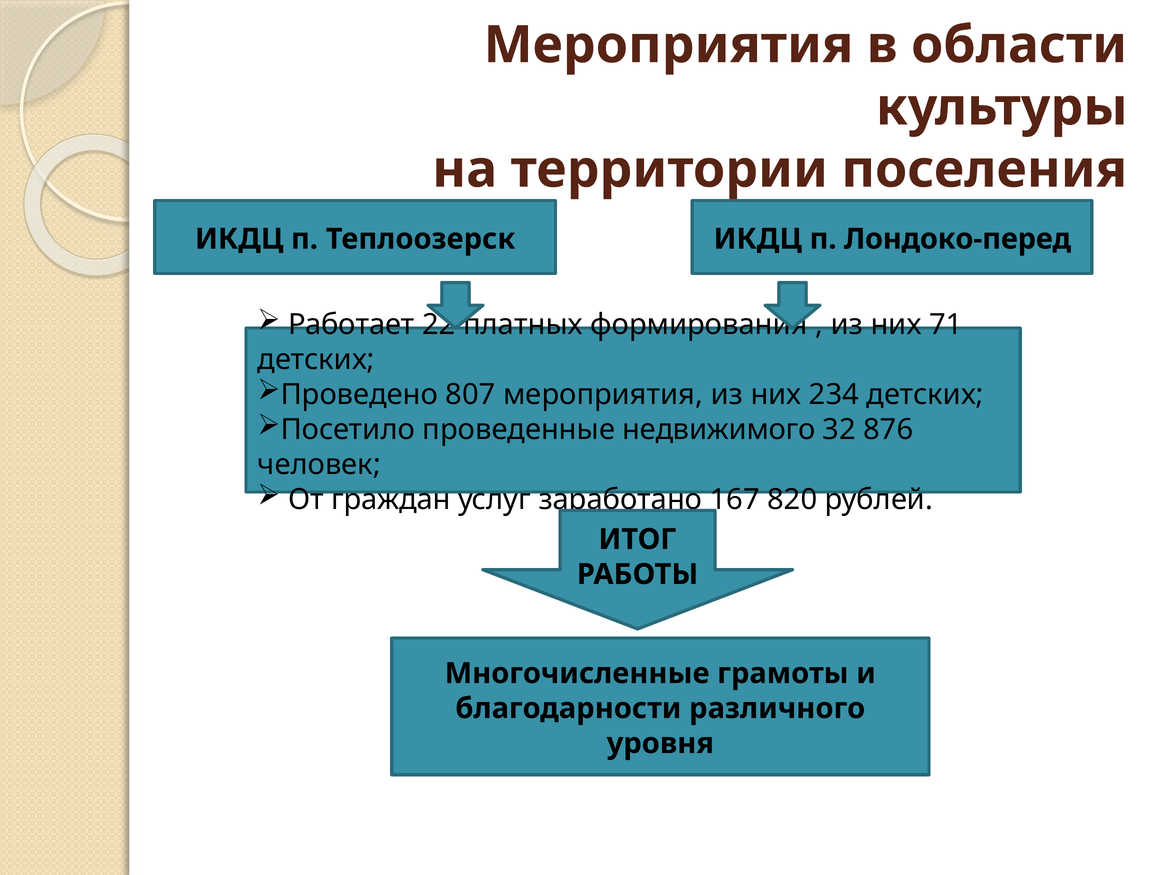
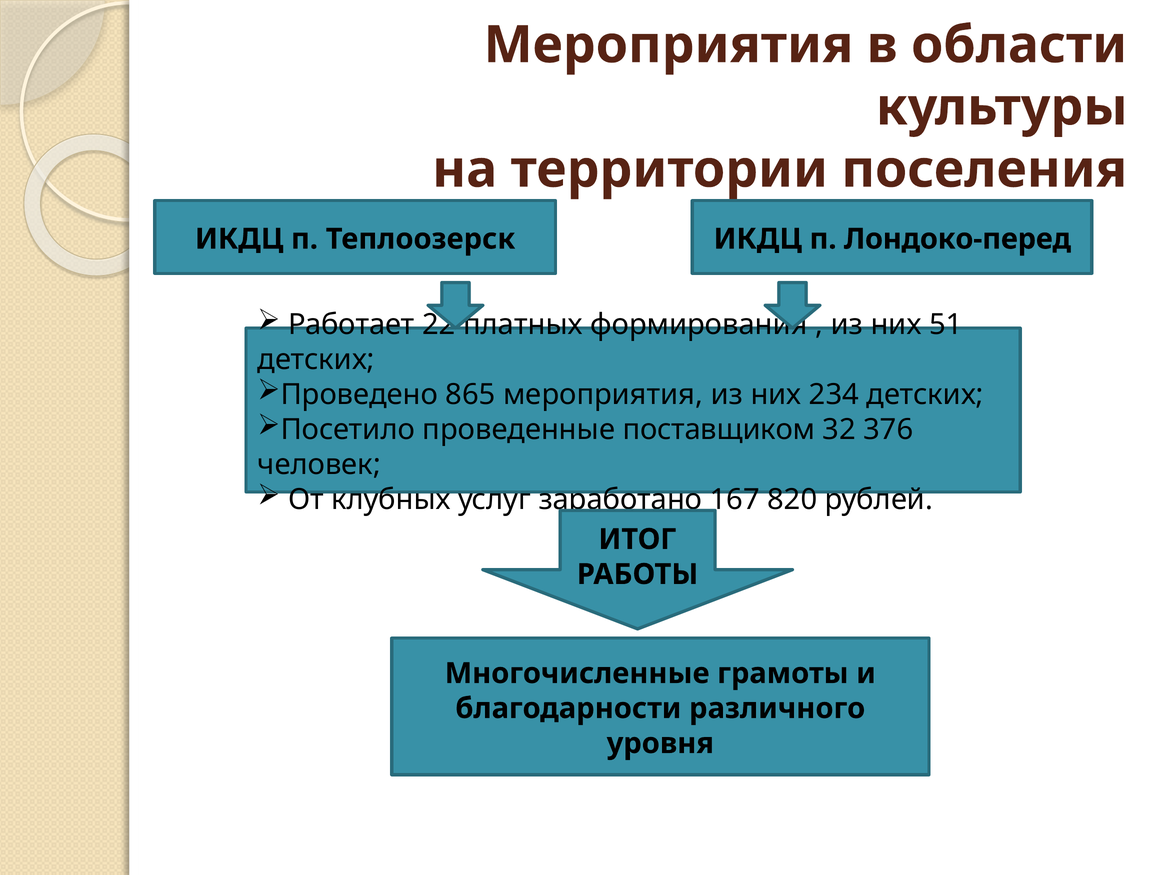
71: 71 -> 51
807: 807 -> 865
недвижимого: недвижимого -> поставщиком
876: 876 -> 376
граждан: граждан -> клубных
